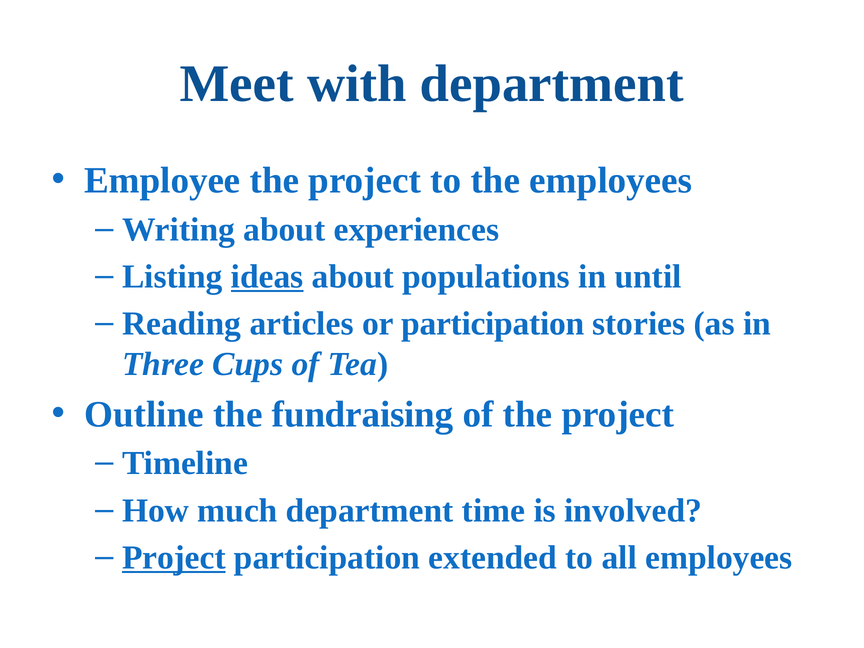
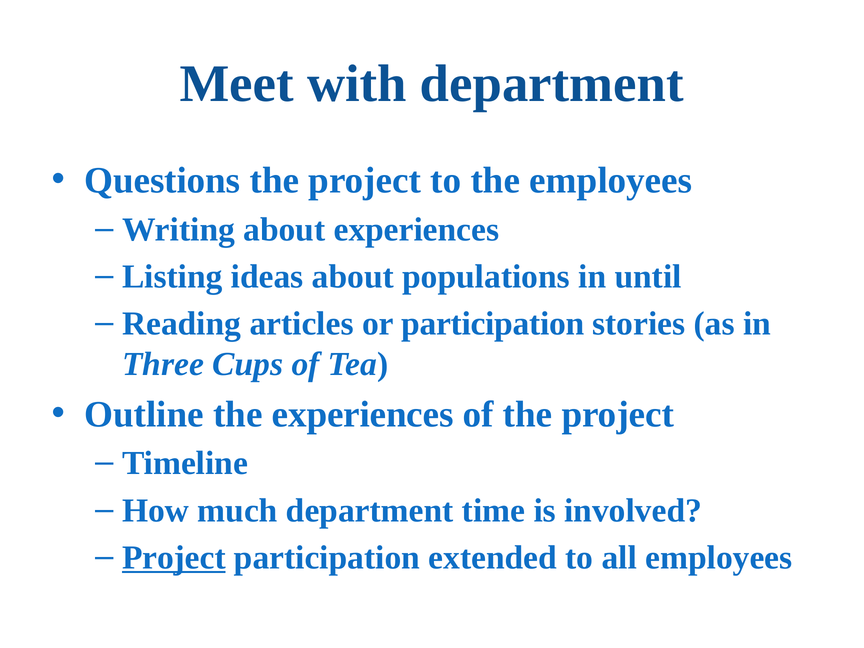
Employee: Employee -> Questions
ideas underline: present -> none
the fundraising: fundraising -> experiences
